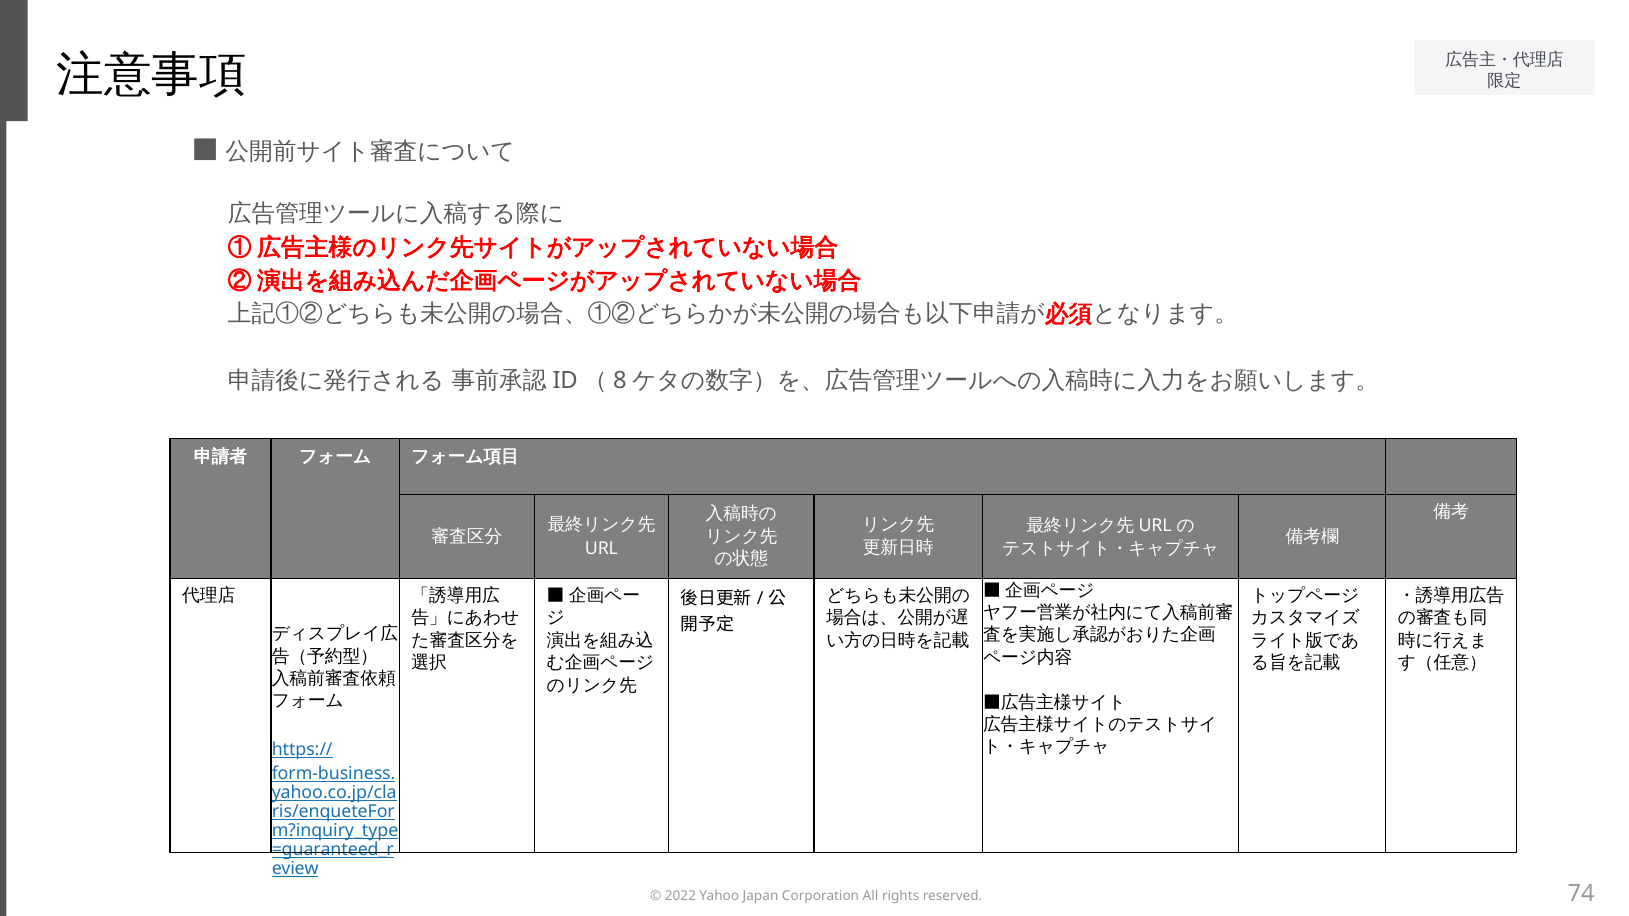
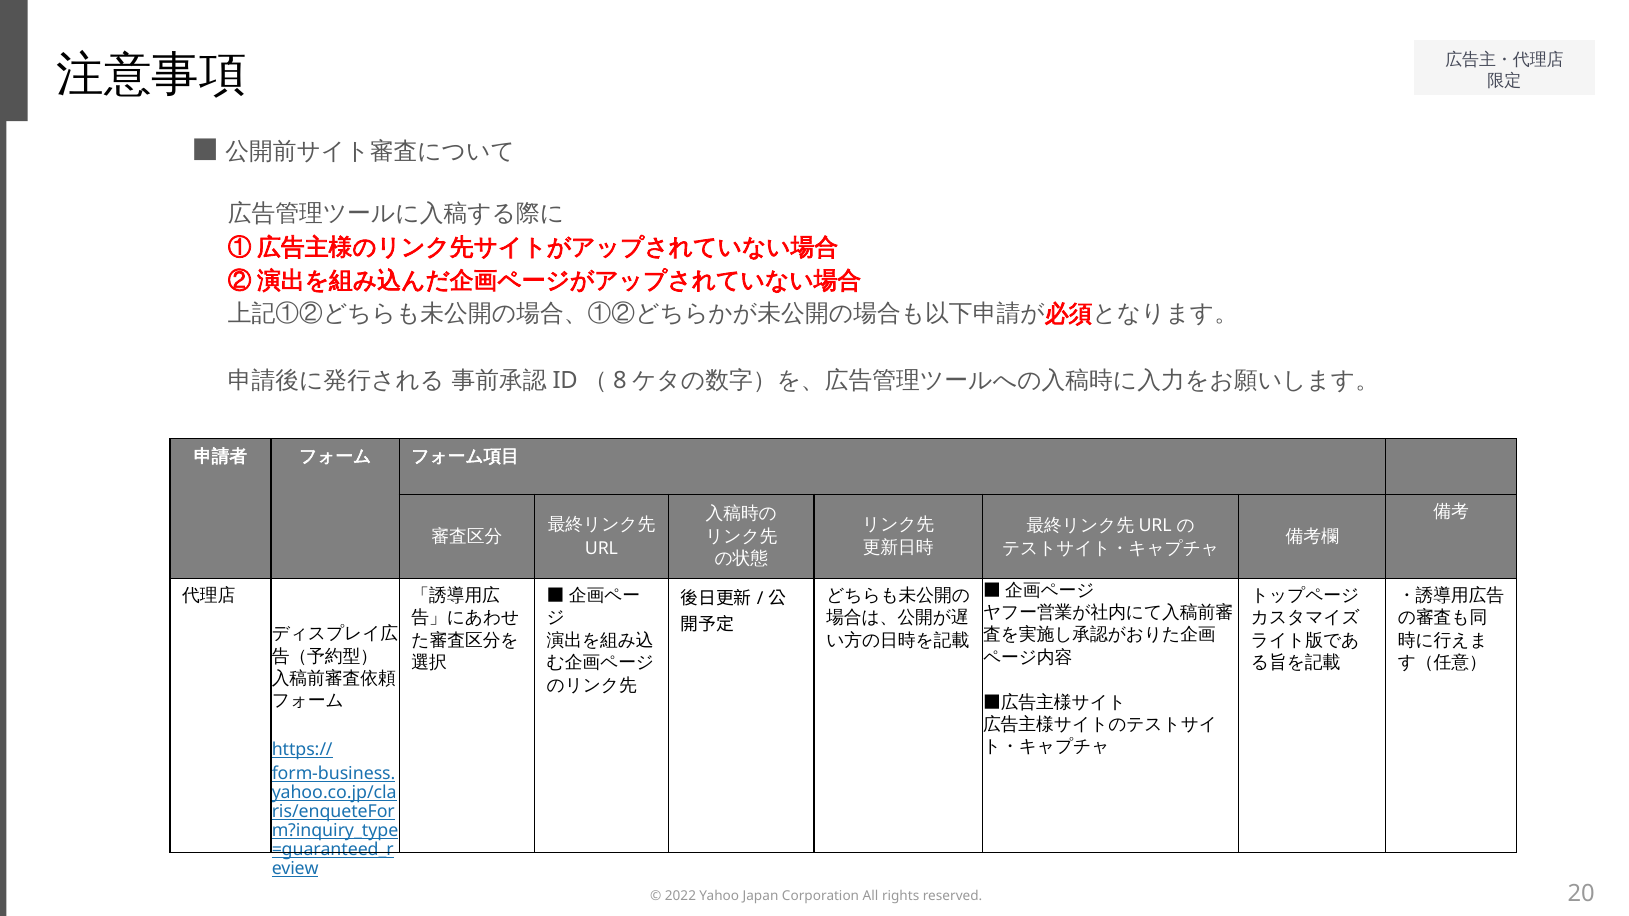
74: 74 -> 20
